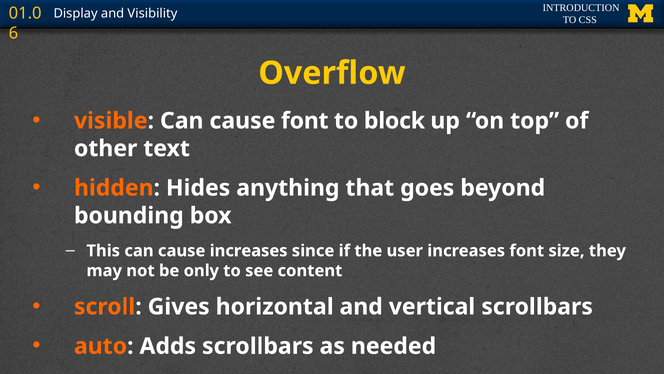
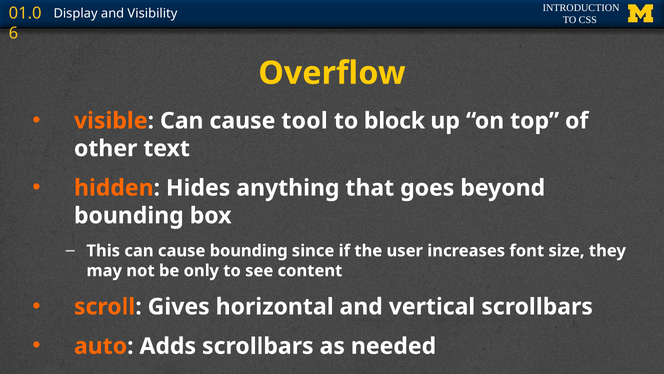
cause font: font -> tool
cause increases: increases -> bounding
